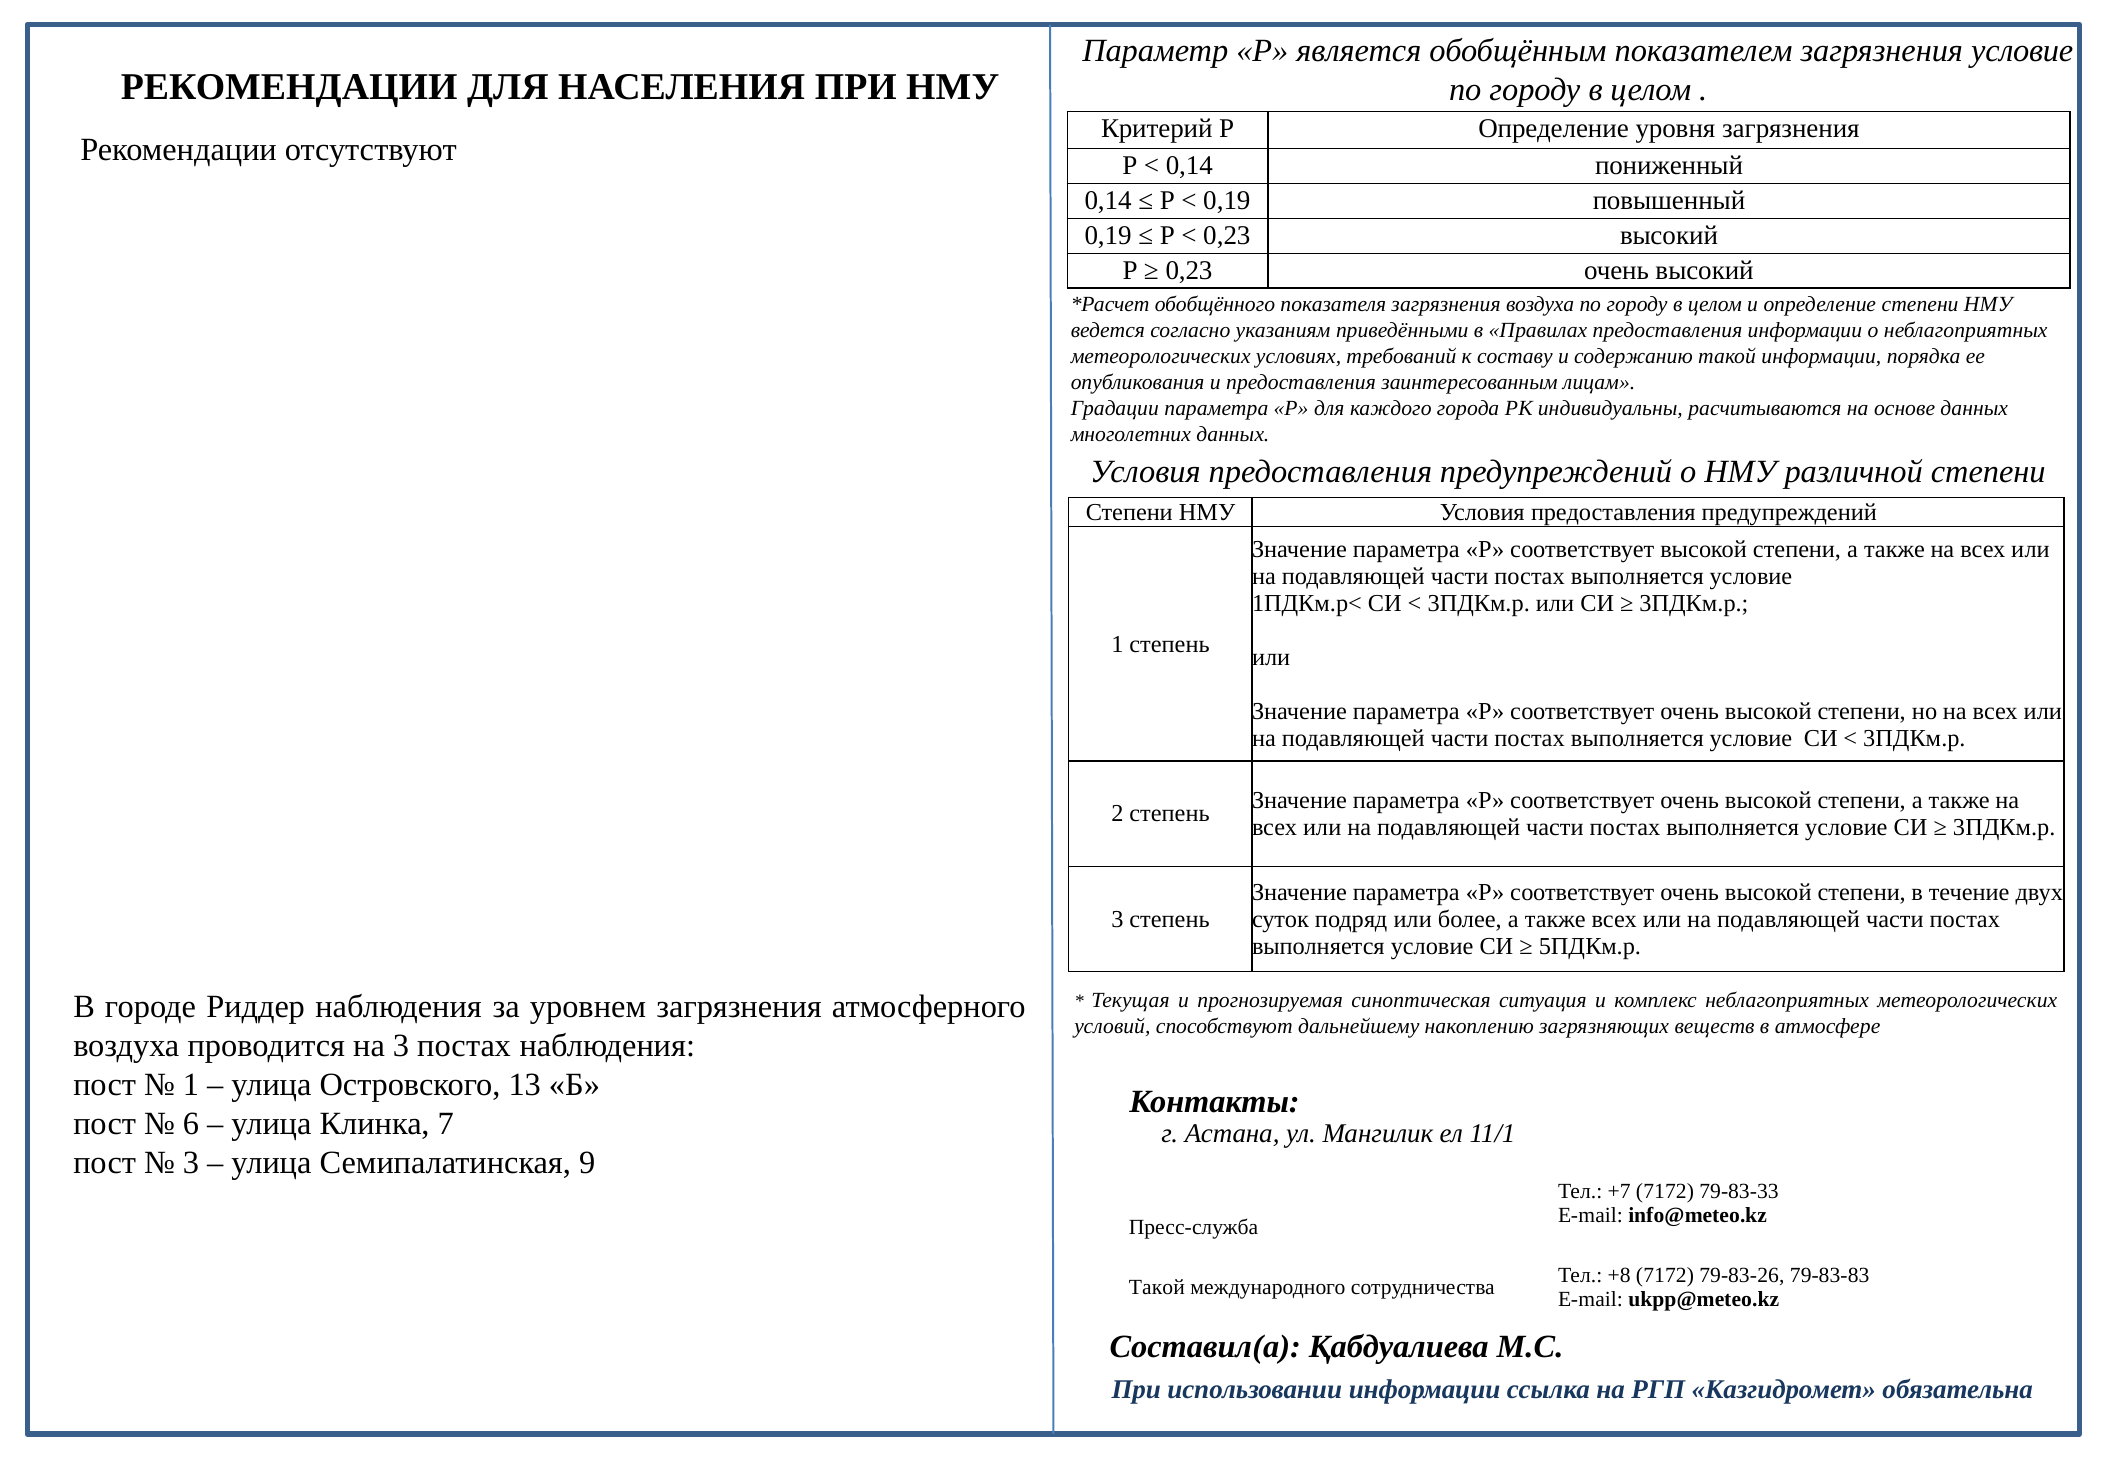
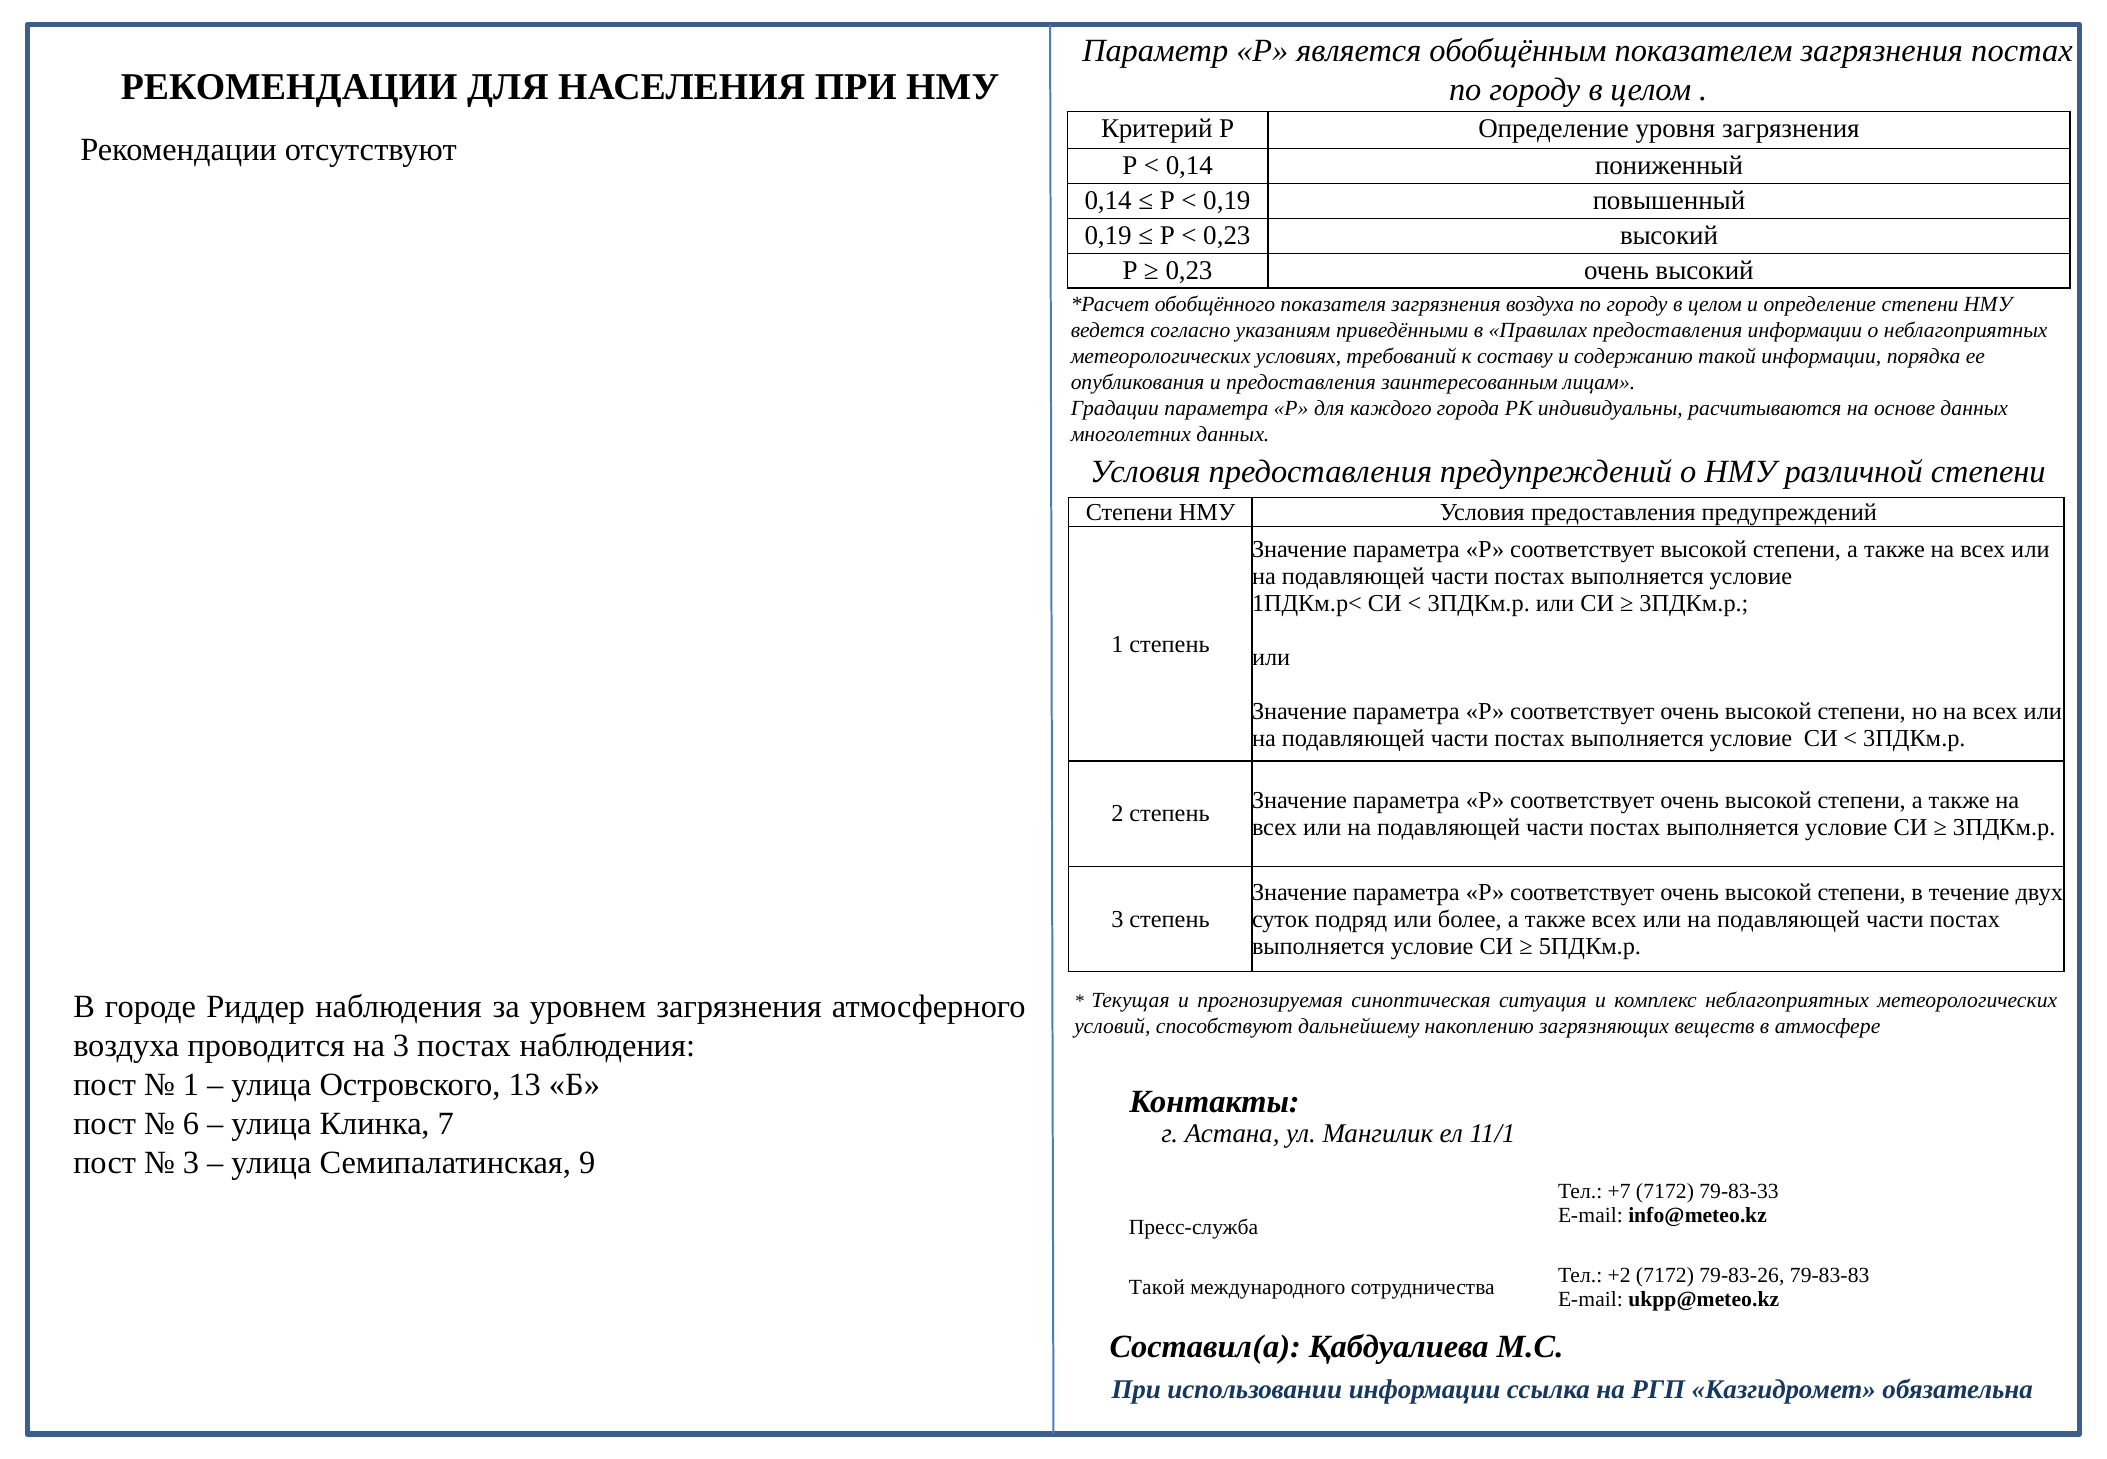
загрязнения условие: условие -> постах
+8: +8 -> +2
